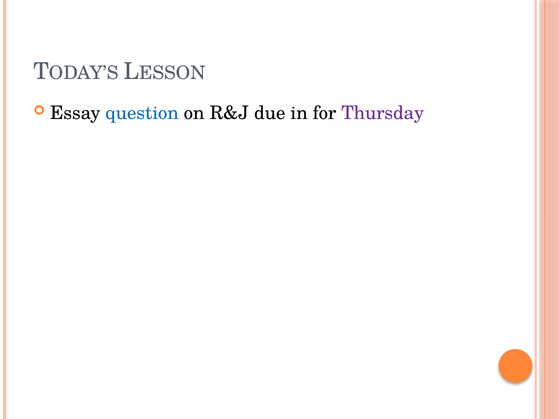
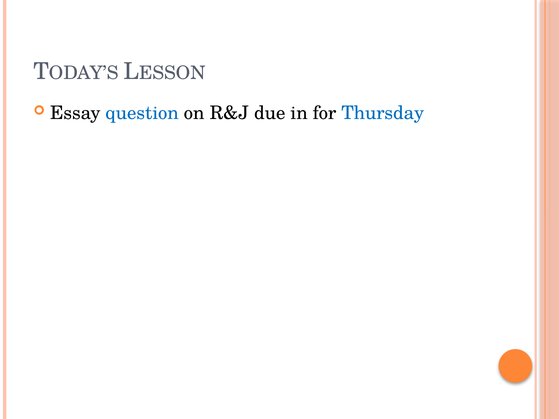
Thursday colour: purple -> blue
